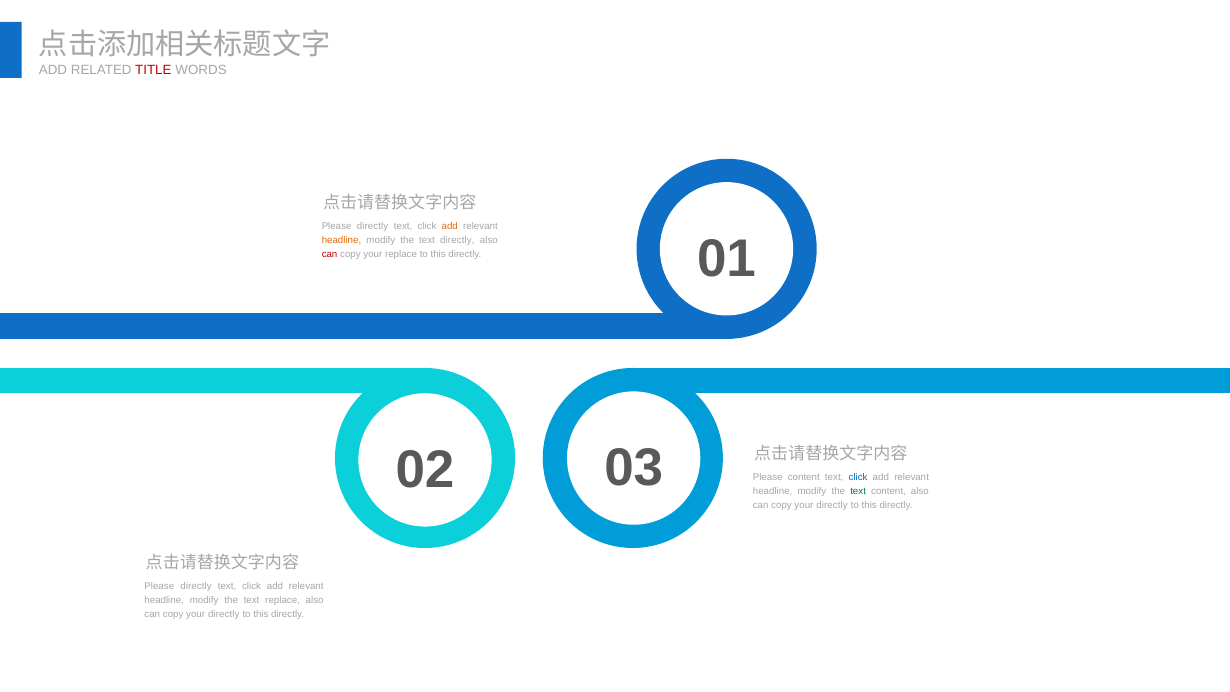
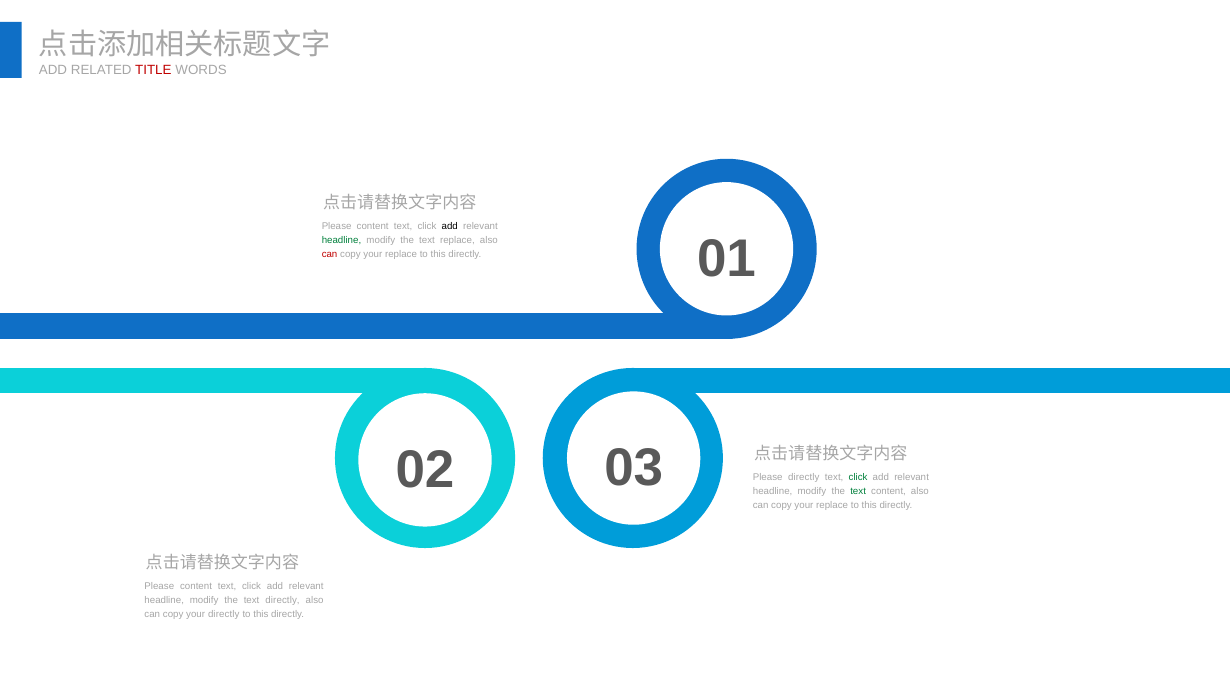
directly at (373, 227): directly -> content
add at (450, 227) colour: orange -> black
headline at (342, 241) colour: orange -> green
text directly: directly -> replace
Please content: content -> directly
click at (858, 477) colour: blue -> green
directly at (832, 505): directly -> replace
directly at (196, 587): directly -> content
text replace: replace -> directly
